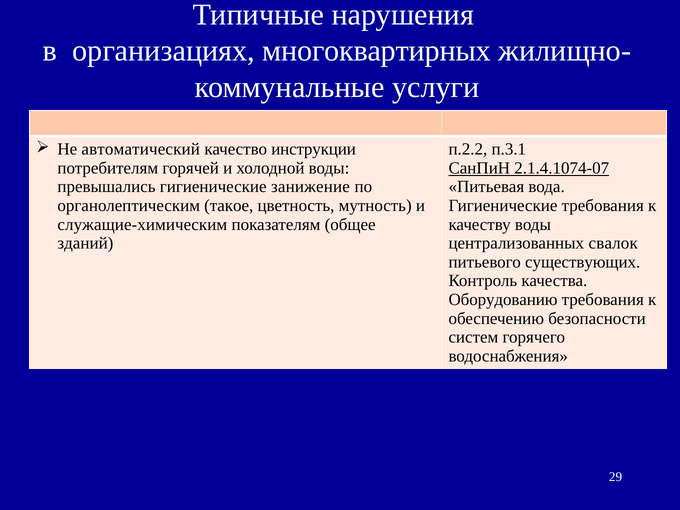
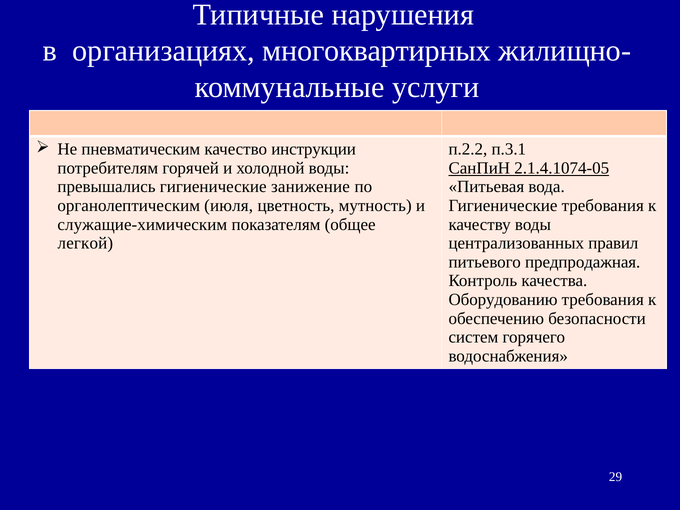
автоматический: автоматический -> пневматическим
2.1.4.1074-07: 2.1.4.1074-07 -> 2.1.4.1074-05
такое: такое -> июля
зданий: зданий -> легкой
свалок: свалок -> правил
существующих: существующих -> предпродажная
